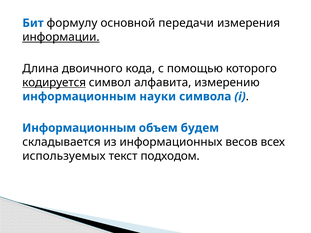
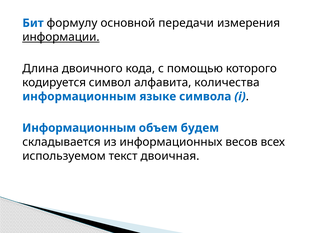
кодируется underline: present -> none
измерению: измерению -> количества
науки: науки -> языке
используемых: используемых -> используемом
подходом: подходом -> двоичная
